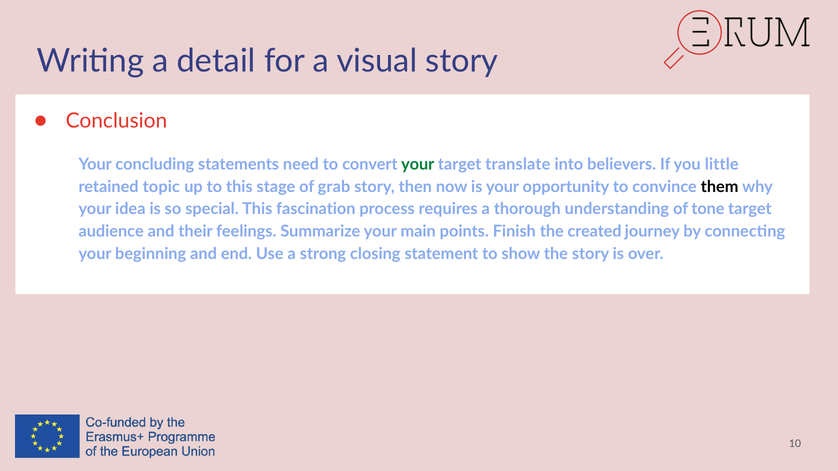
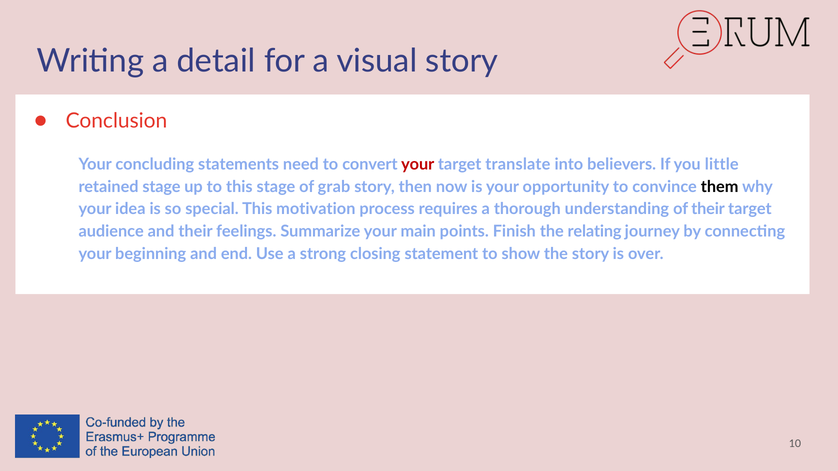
your at (418, 164) colour: green -> red
retained topic: topic -> stage
fascination: fascination -> motivation
of tone: tone -> their
created: created -> relating
